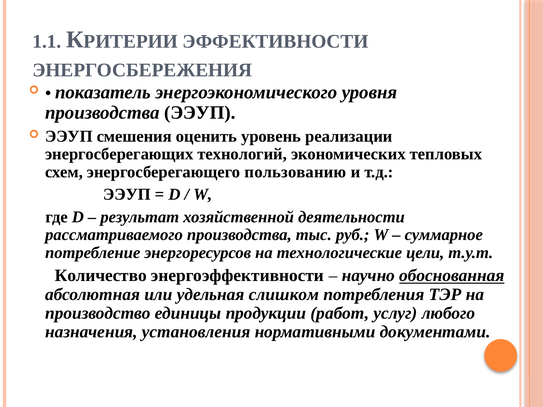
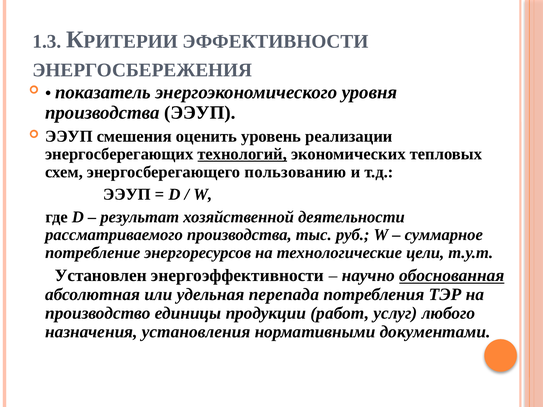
1.1: 1.1 -> 1.3
технологий underline: none -> present
Количество: Количество -> Установлен
слишком: слишком -> перепада
